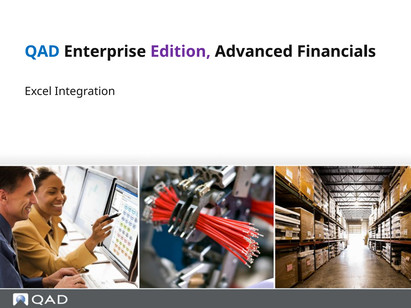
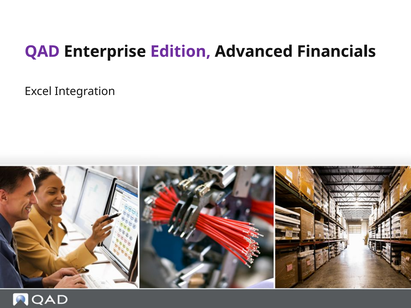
QAD colour: blue -> purple
